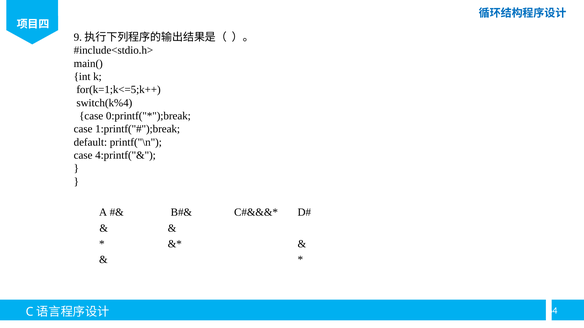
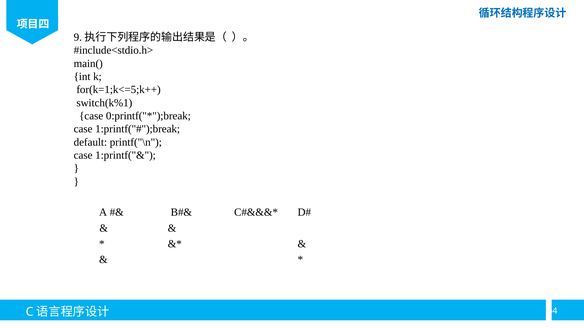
switch(k%4: switch(k%4 -> switch(k%1
4:printf("&: 4:printf("& -> 1:printf("&
